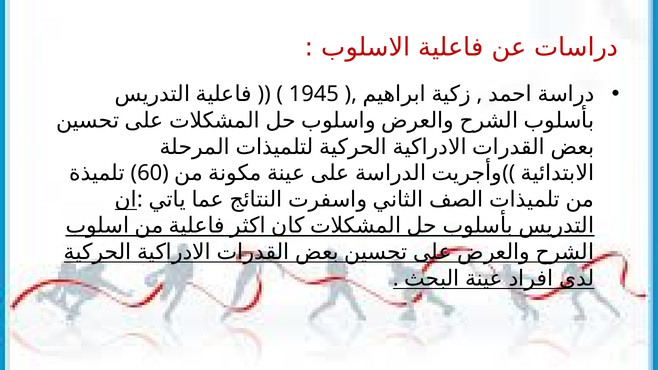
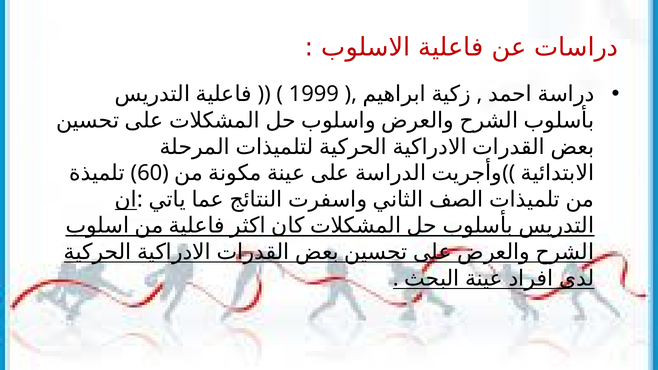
1945: 1945 -> 1999
